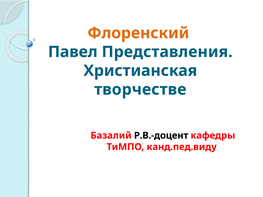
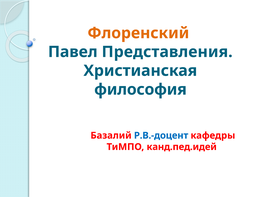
творчестве: творчестве -> философия
Р.В.-доцент colour: black -> blue
канд.пед.виду: канд.пед.виду -> канд.пед.идей
